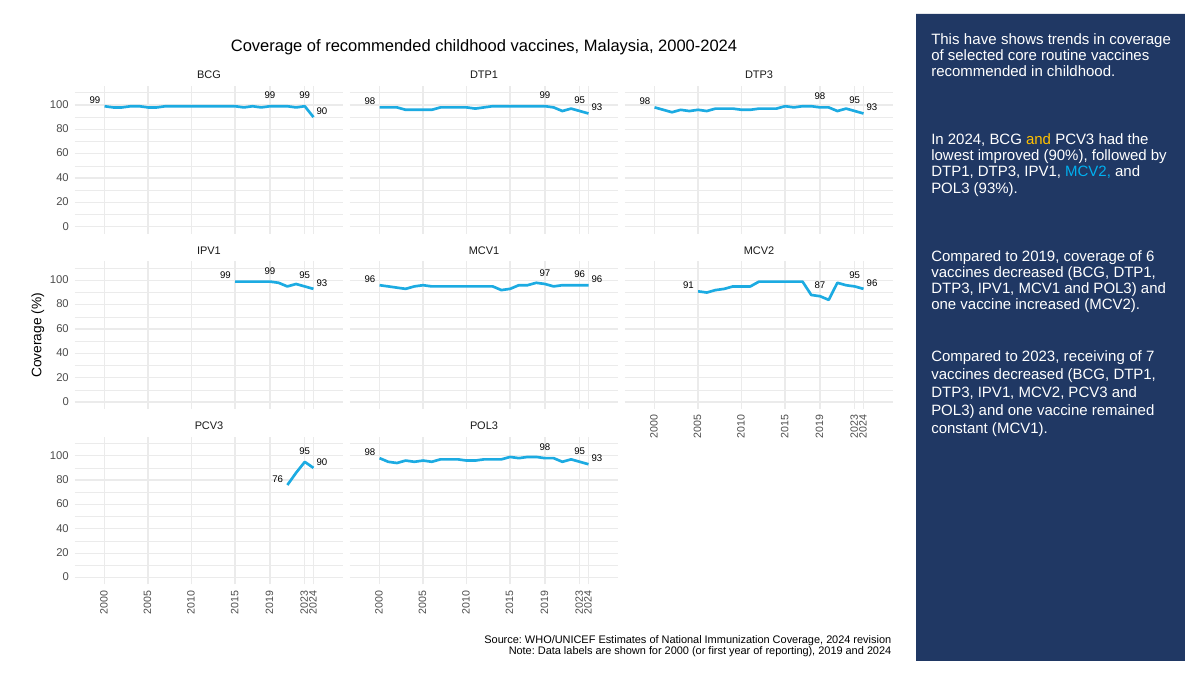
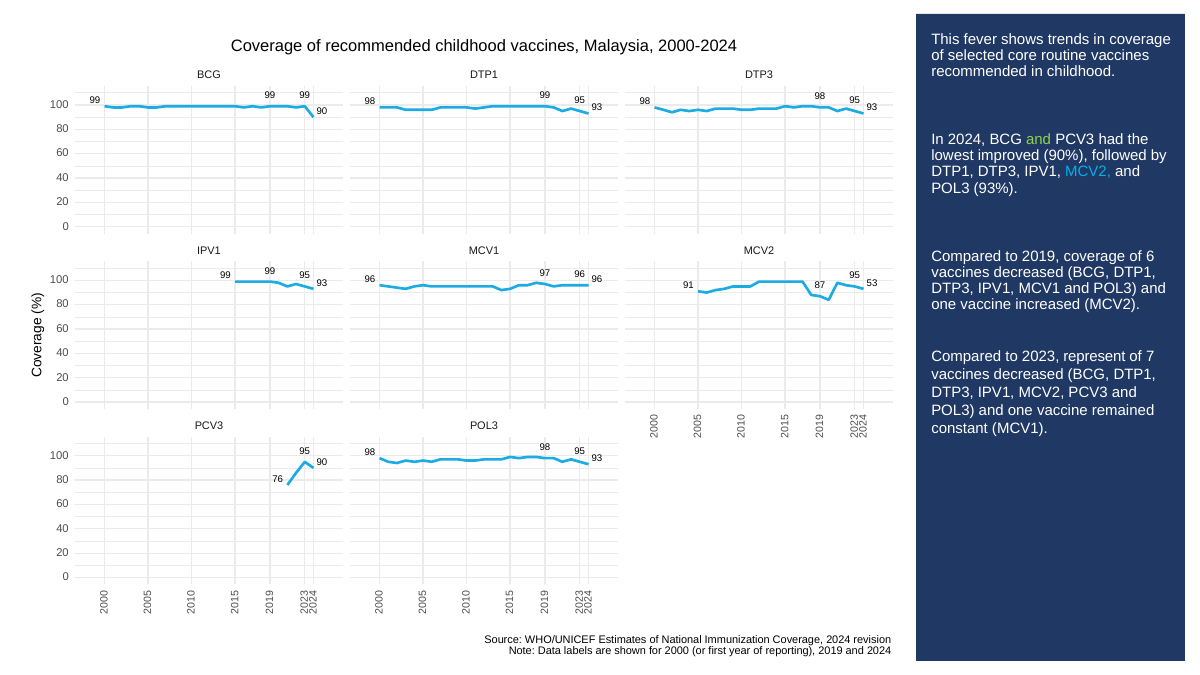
have: have -> fever
and at (1039, 140) colour: yellow -> light green
91 96: 96 -> 53
receiving: receiving -> represent
